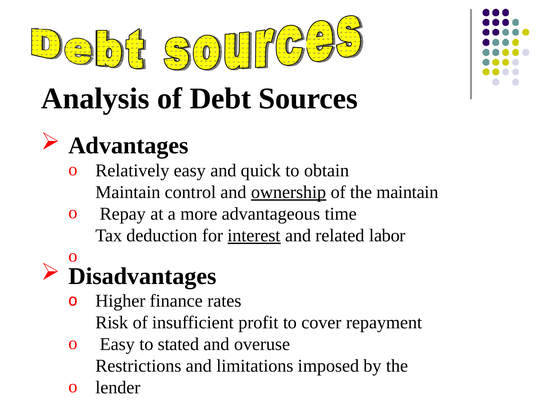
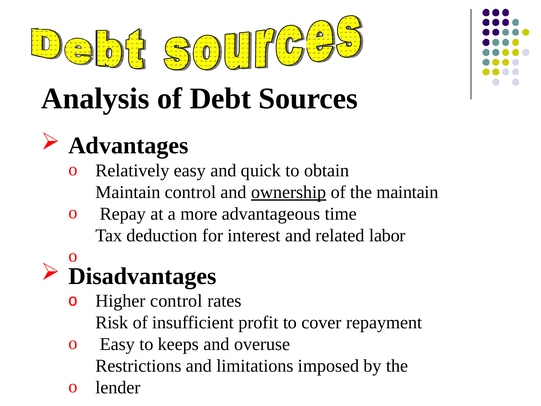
interest underline: present -> none
Higher finance: finance -> control
stated: stated -> keeps
